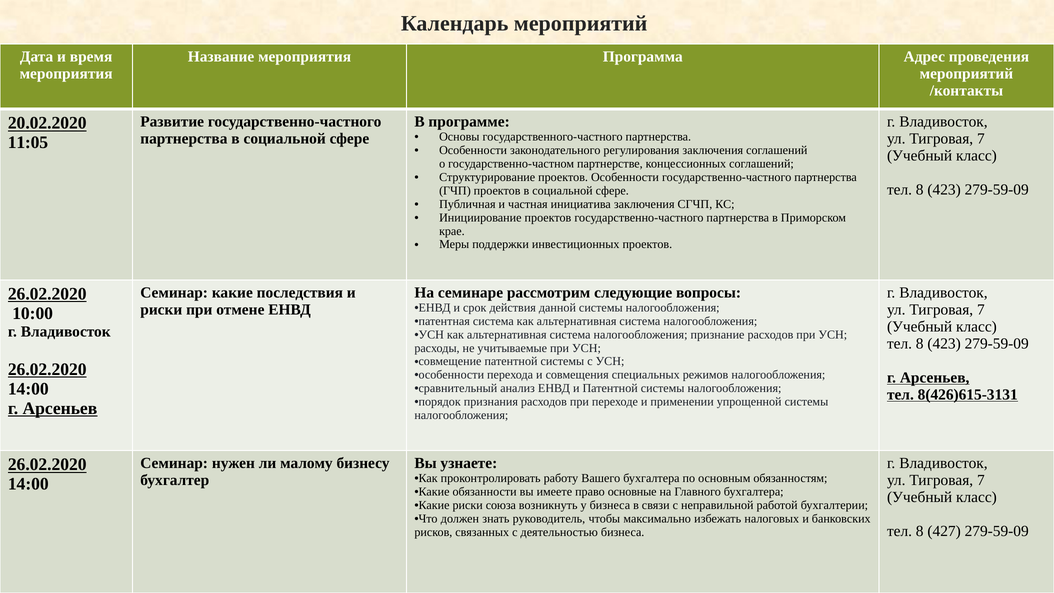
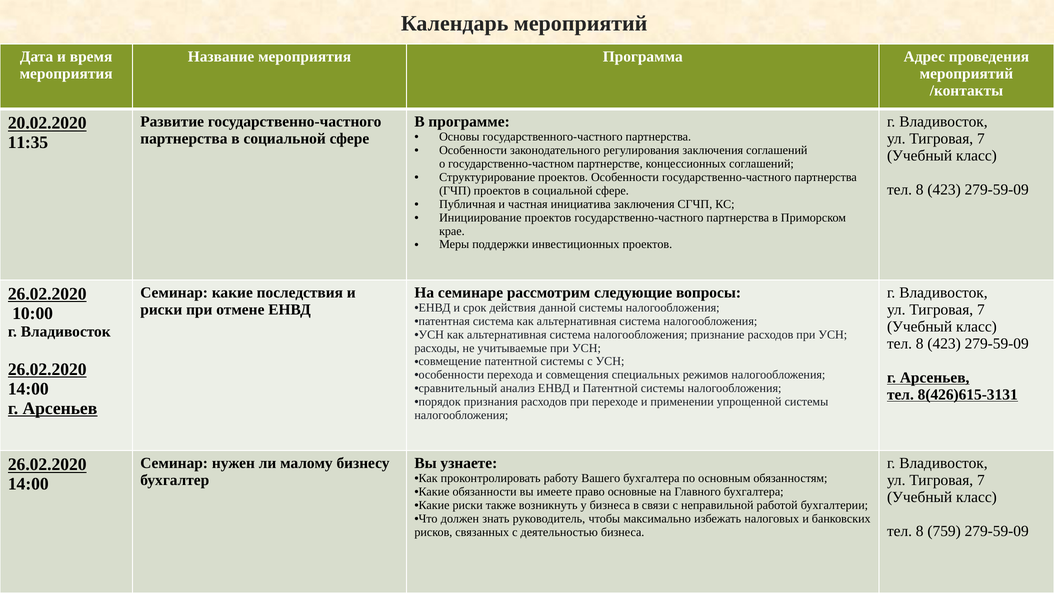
11:05: 11:05 -> 11:35
союза: союза -> также
427: 427 -> 759
